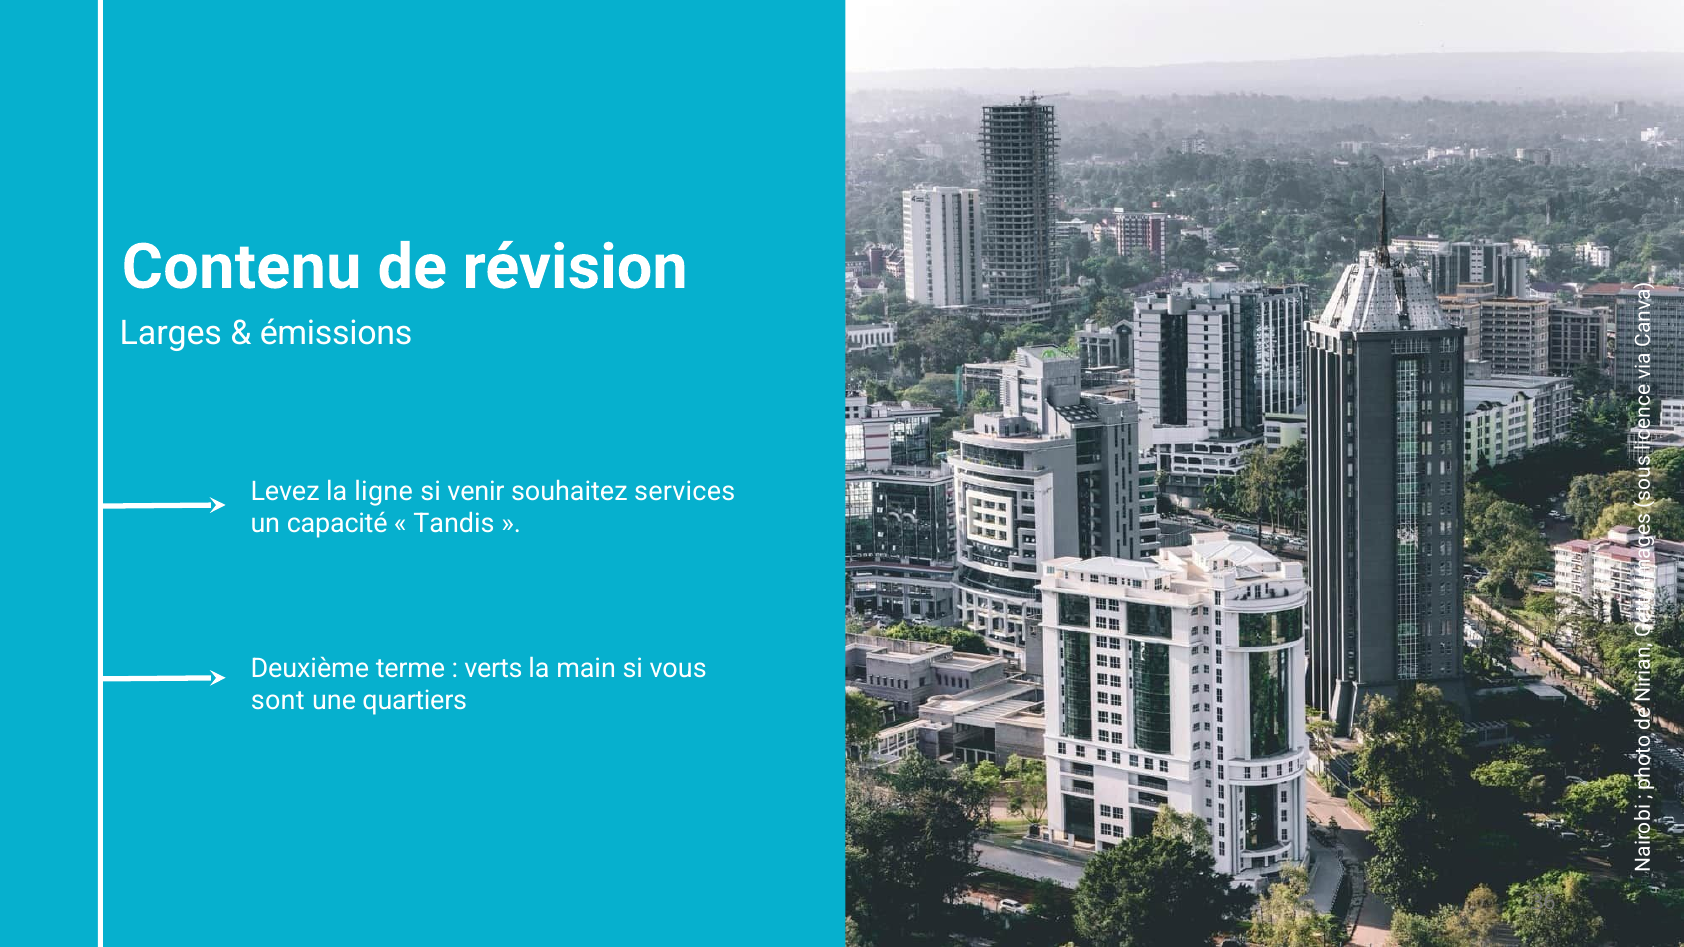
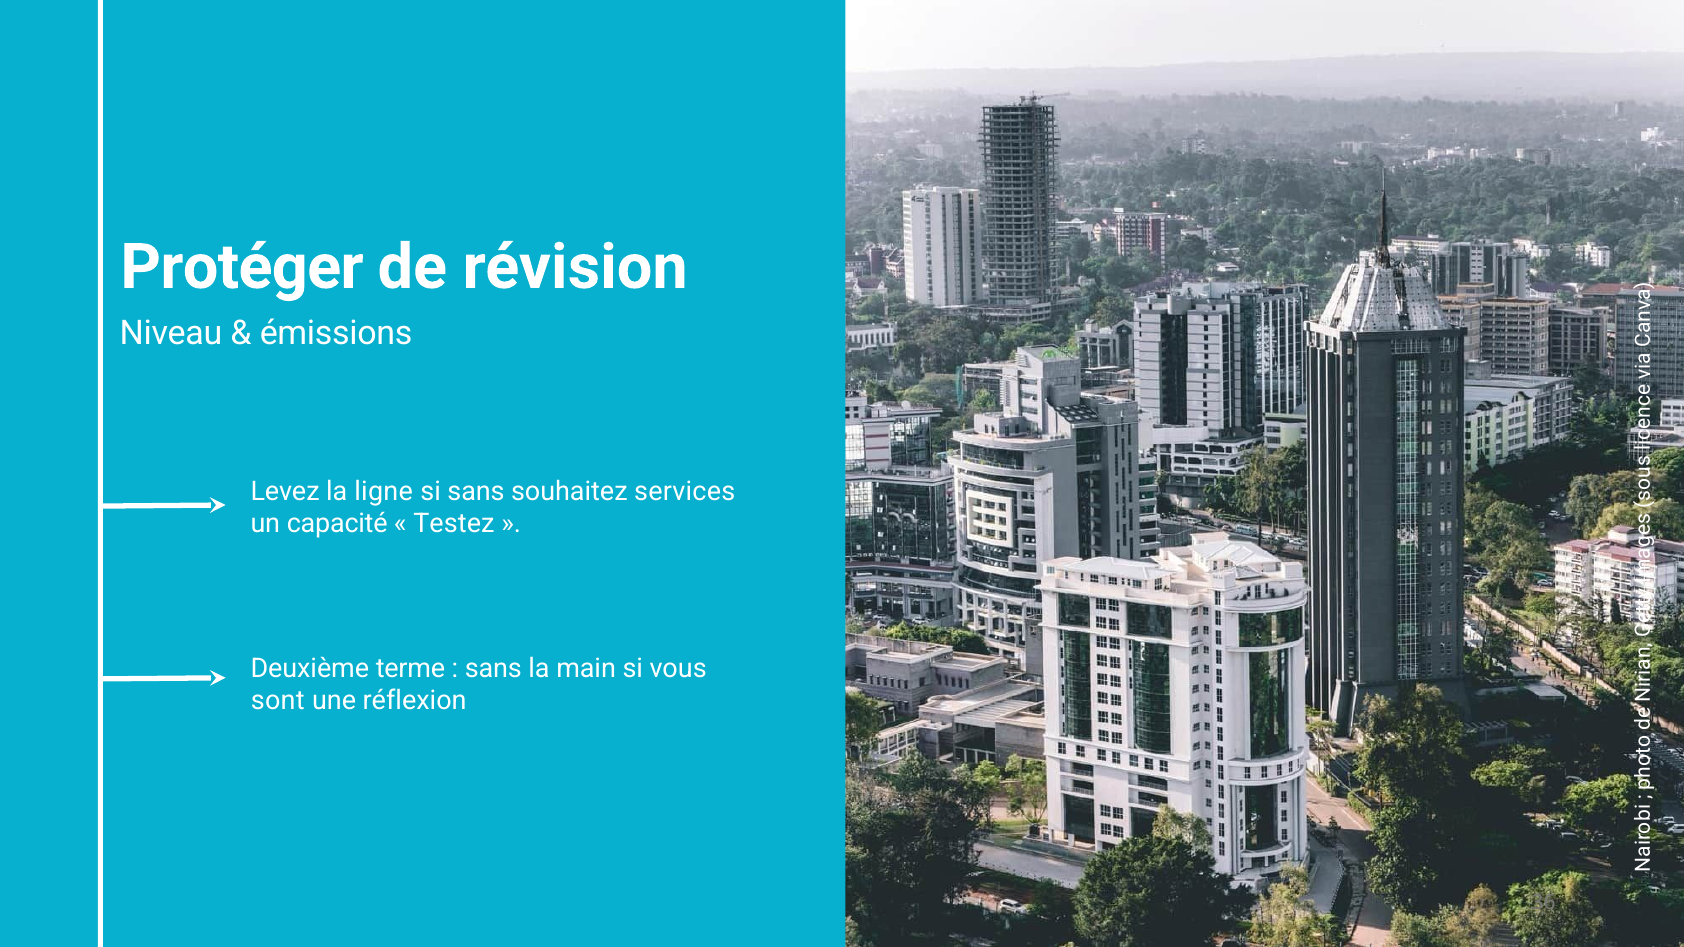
Contenu: Contenu -> Protéger
Larges: Larges -> Niveau
si venir: venir -> sans
Tandis: Tandis -> Testez
verts at (493, 668): verts -> sans
quartiers: quartiers -> réflexion
